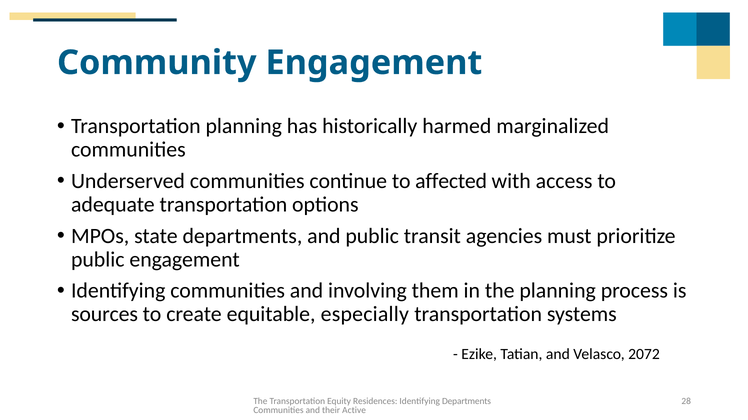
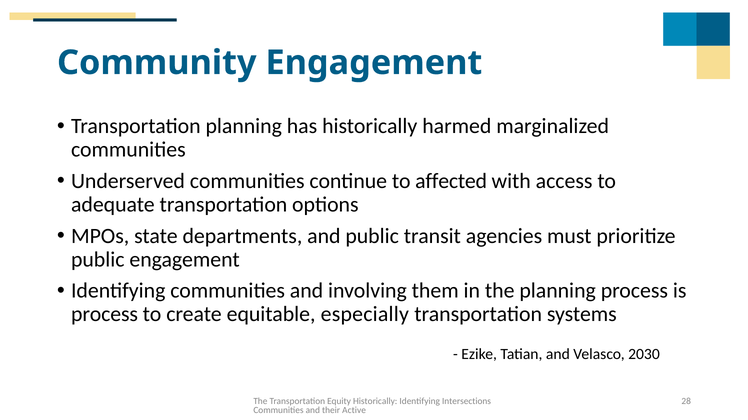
sources at (105, 315): sources -> process
2072: 2072 -> 2030
Equity Residences: Residences -> Historically
Identifying Departments: Departments -> Intersections
